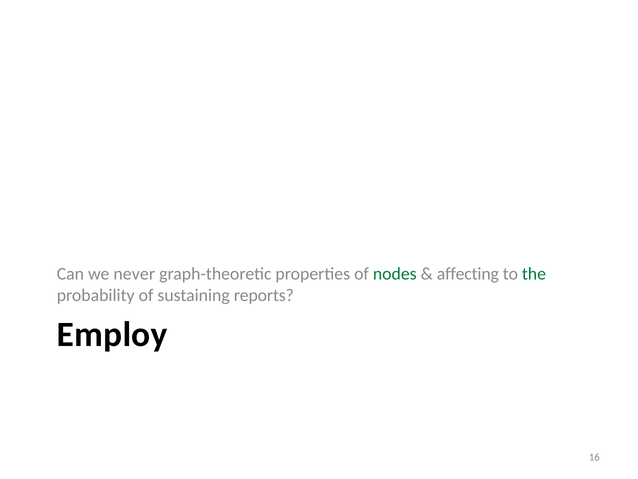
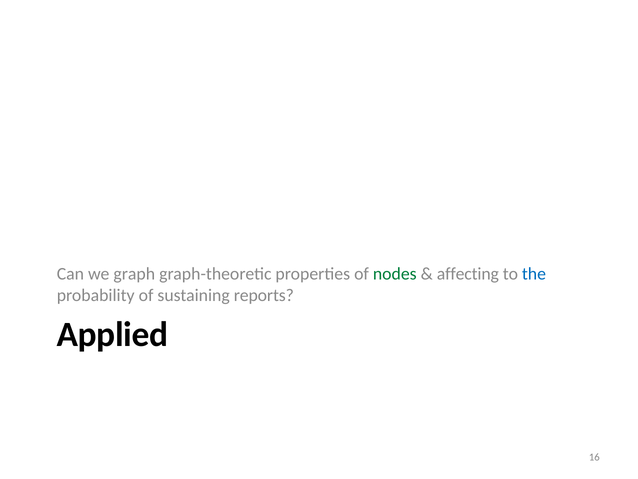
never: never -> graph
the colour: green -> blue
Employ: Employ -> Applied
